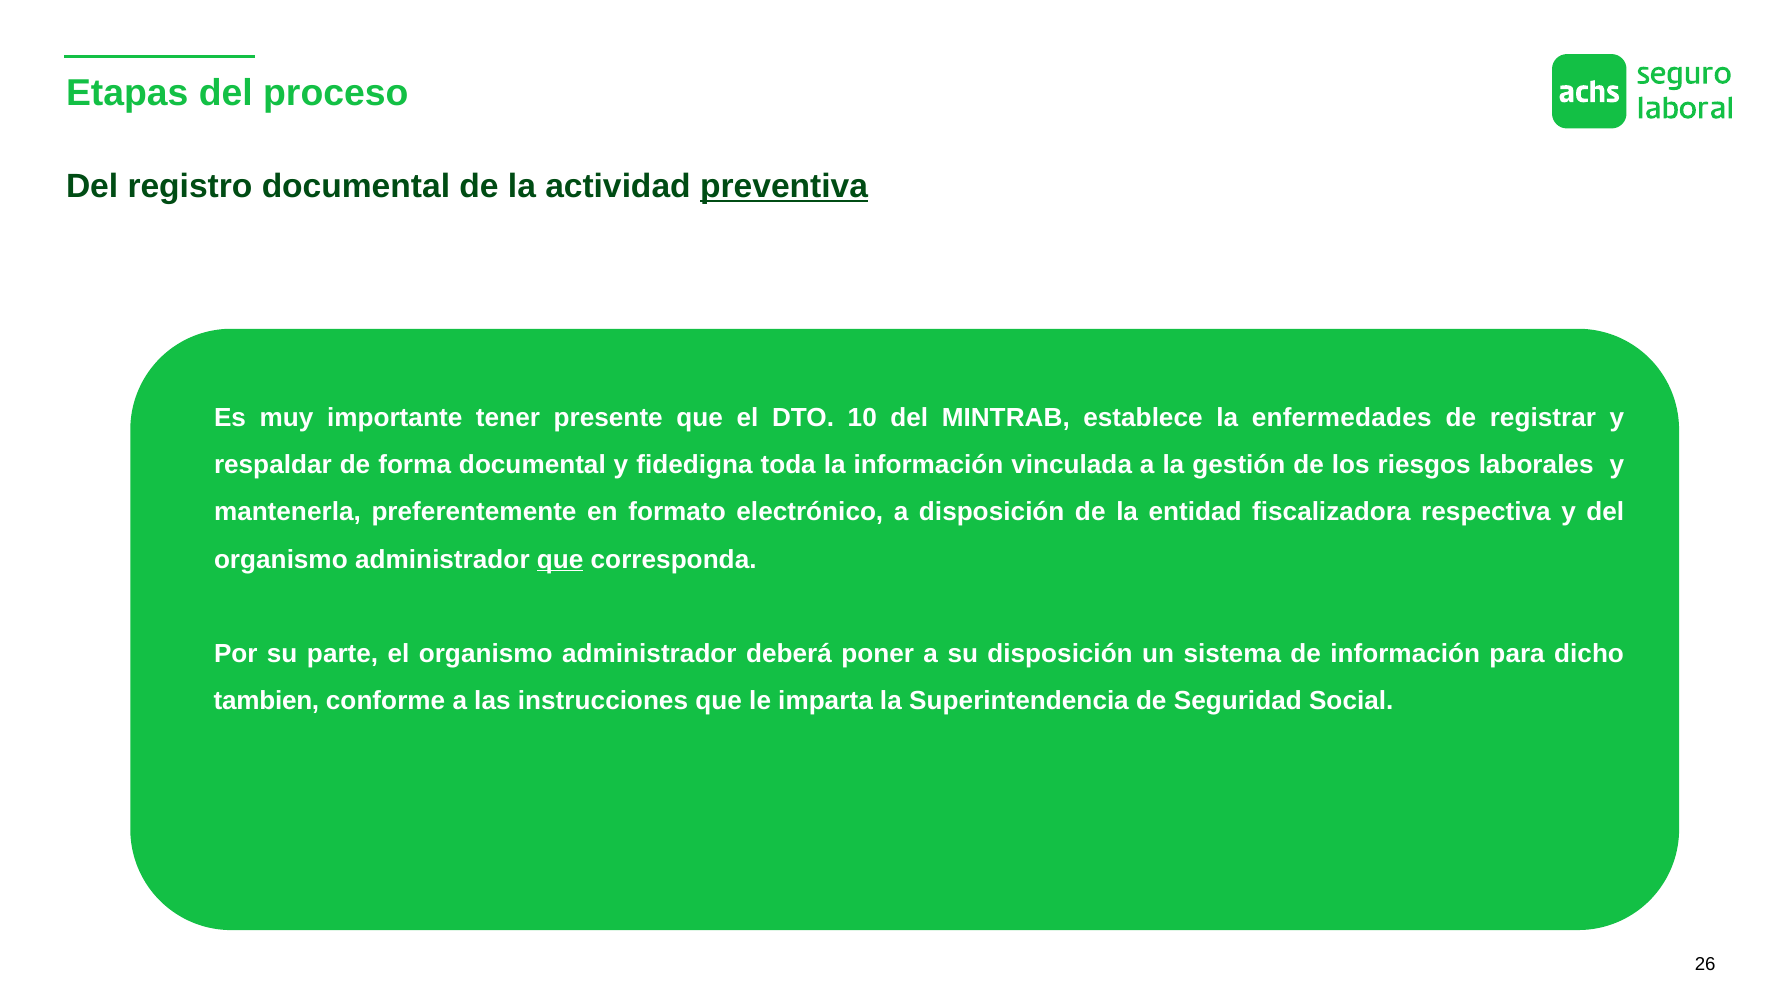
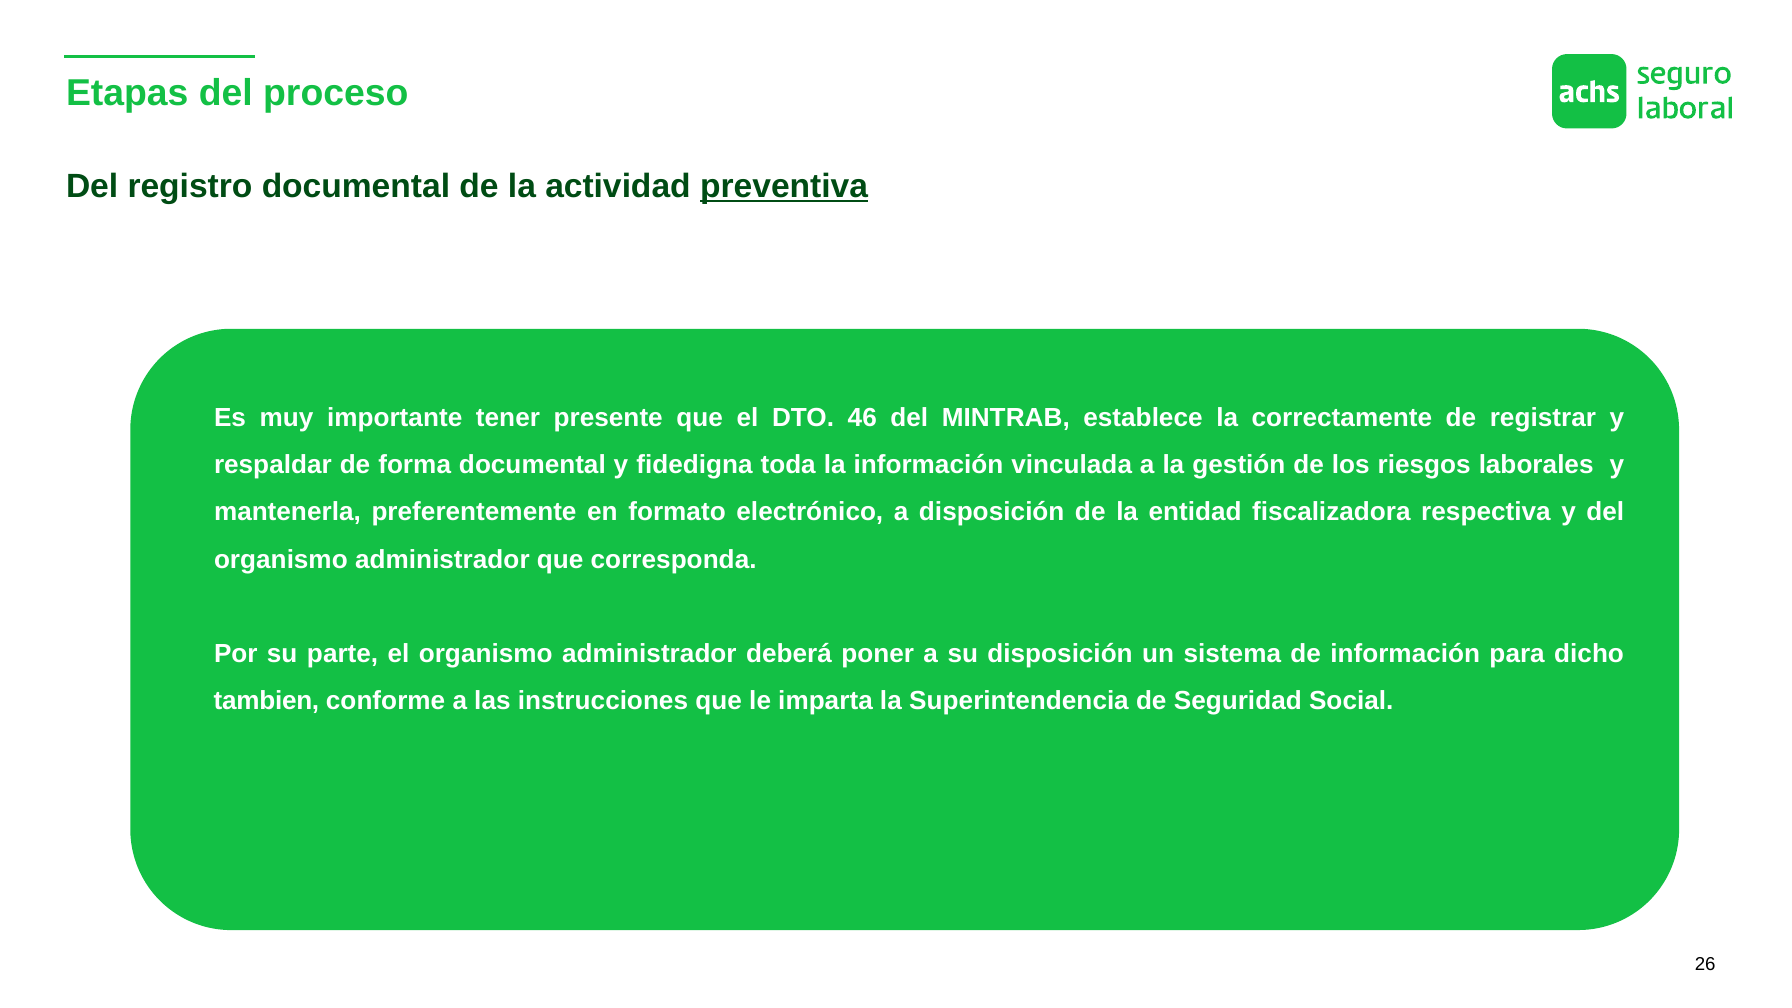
10: 10 -> 46
enfermedades: enfermedades -> correctamente
que at (560, 559) underline: present -> none
